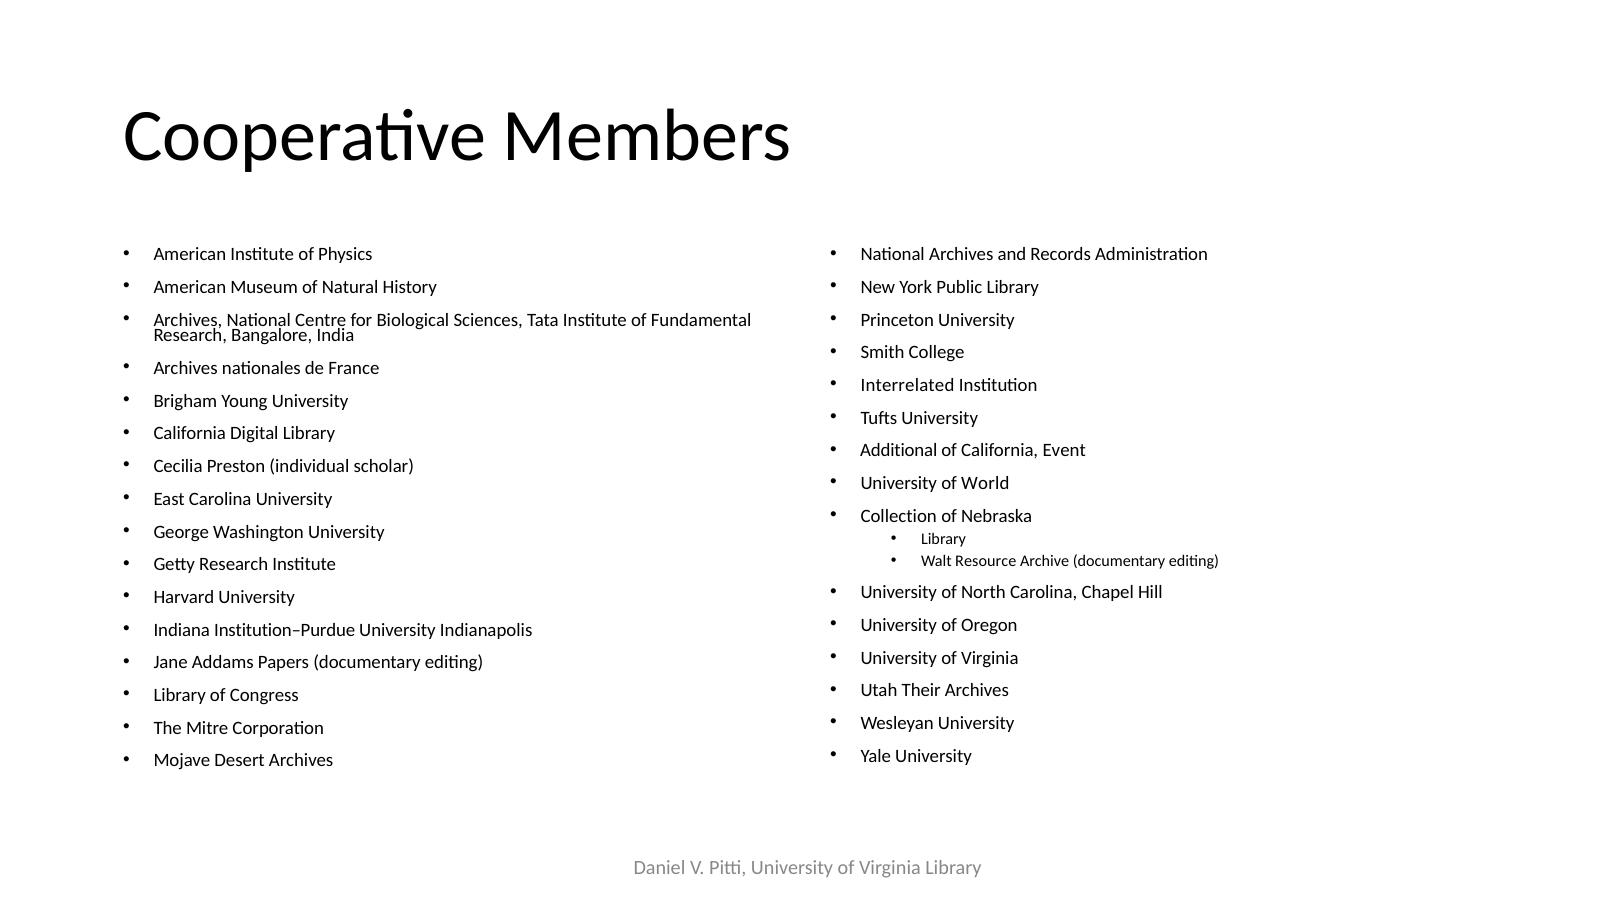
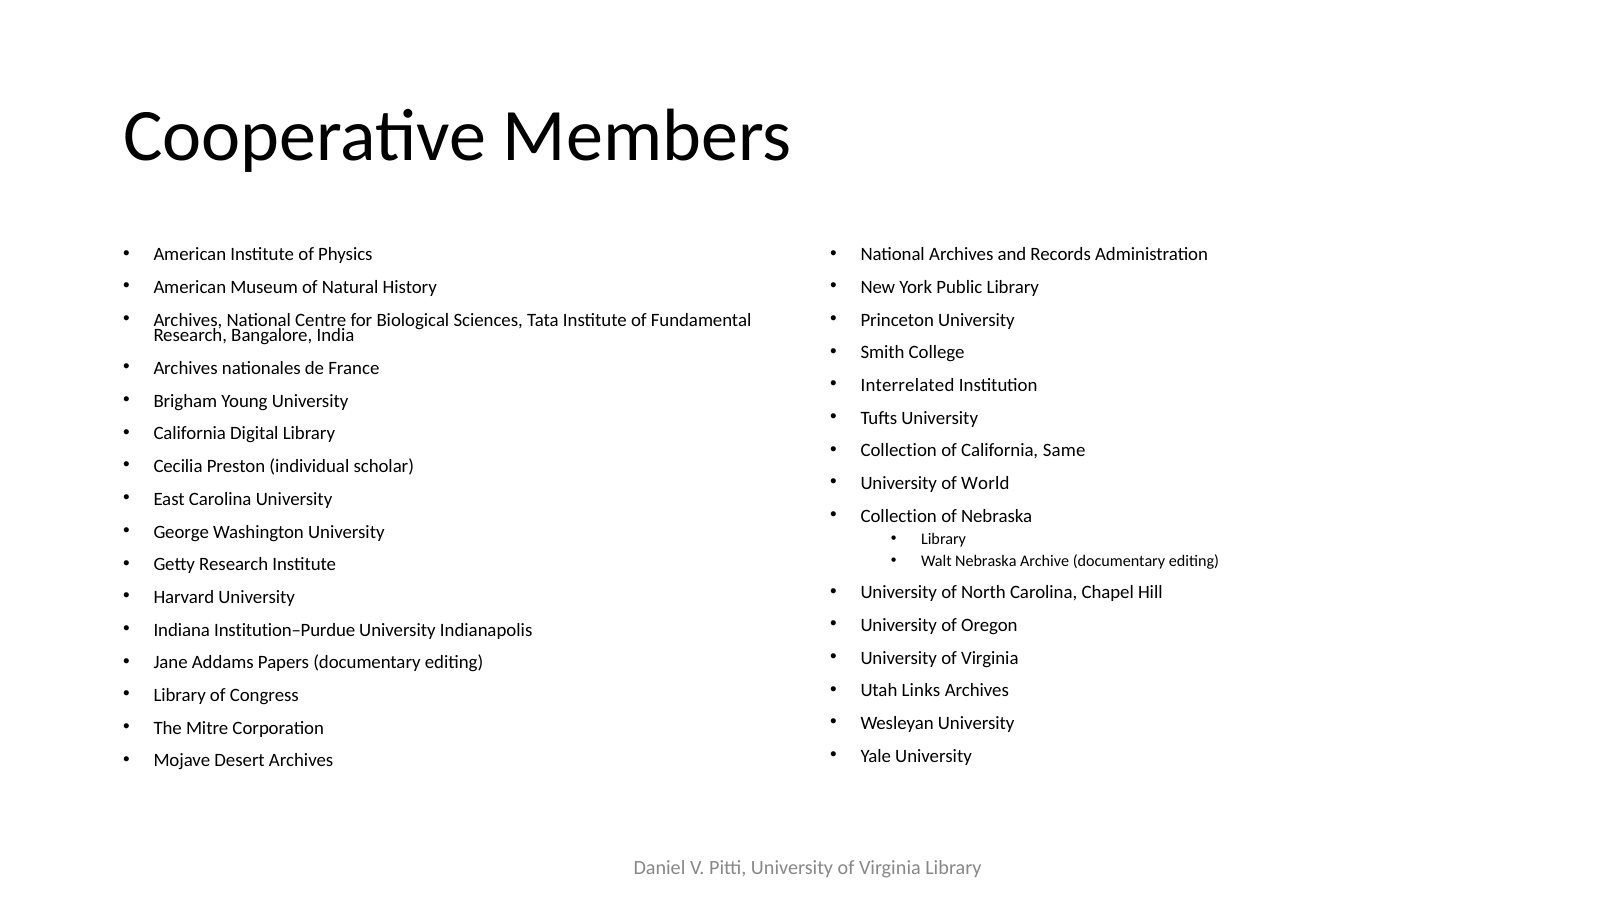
Additional at (899, 451): Additional -> Collection
Event: Event -> Same
Walt Resource: Resource -> Nebraska
Their: Their -> Links
